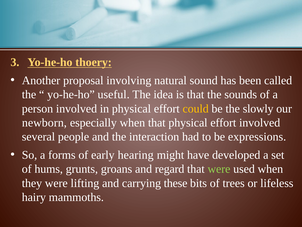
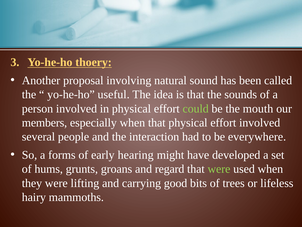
could colour: yellow -> light green
slowly: slowly -> mouth
newborn: newborn -> members
expressions: expressions -> everywhere
these: these -> good
